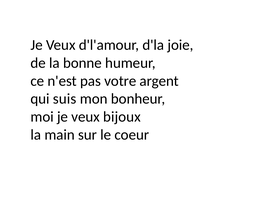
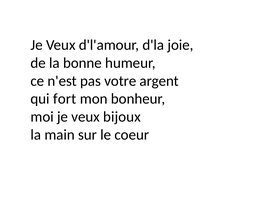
suis: suis -> fort
